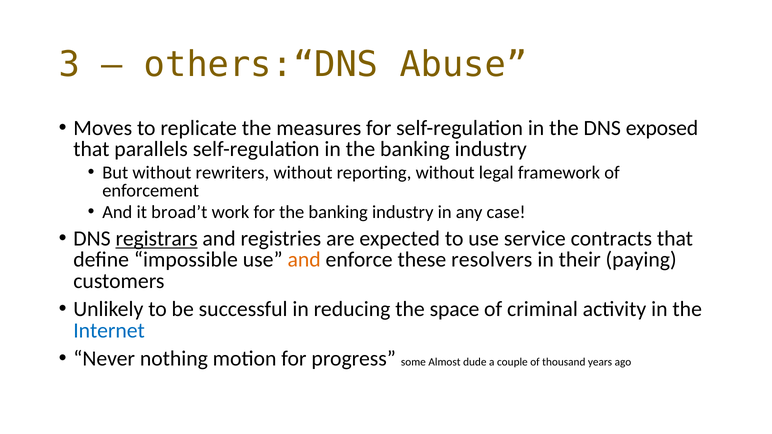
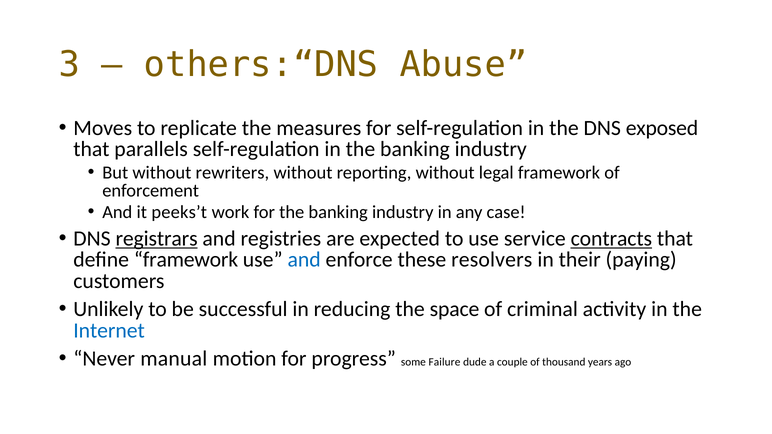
broad’t: broad’t -> peeks’t
contracts underline: none -> present
define impossible: impossible -> framework
and at (304, 260) colour: orange -> blue
nothing: nothing -> manual
Almost: Almost -> Failure
